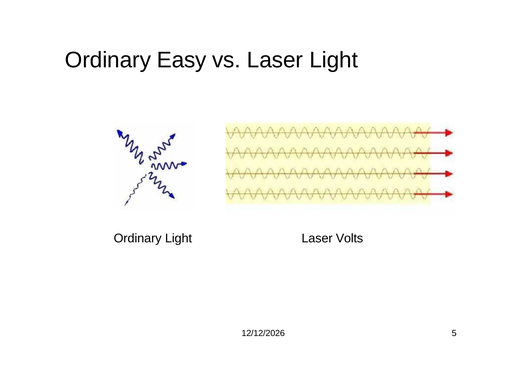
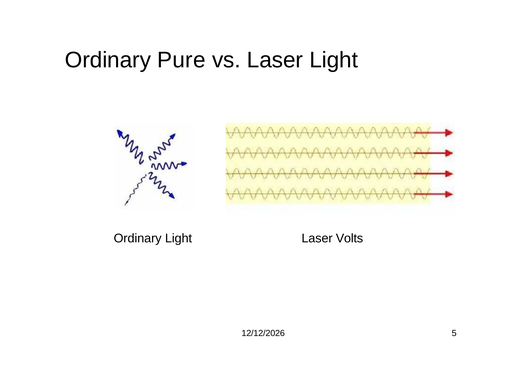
Easy: Easy -> Pure
